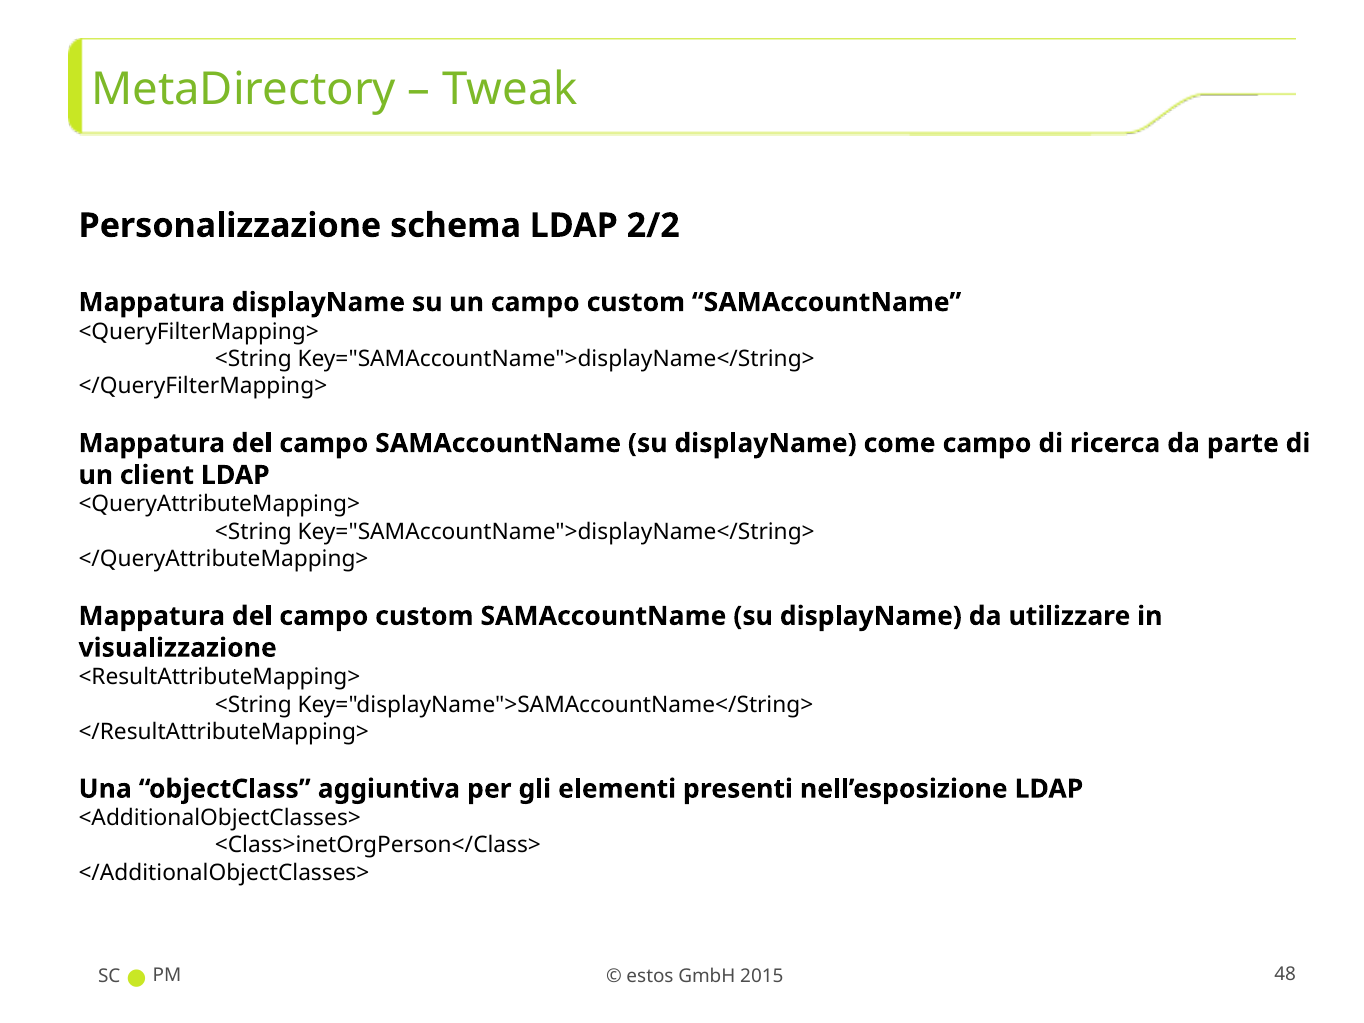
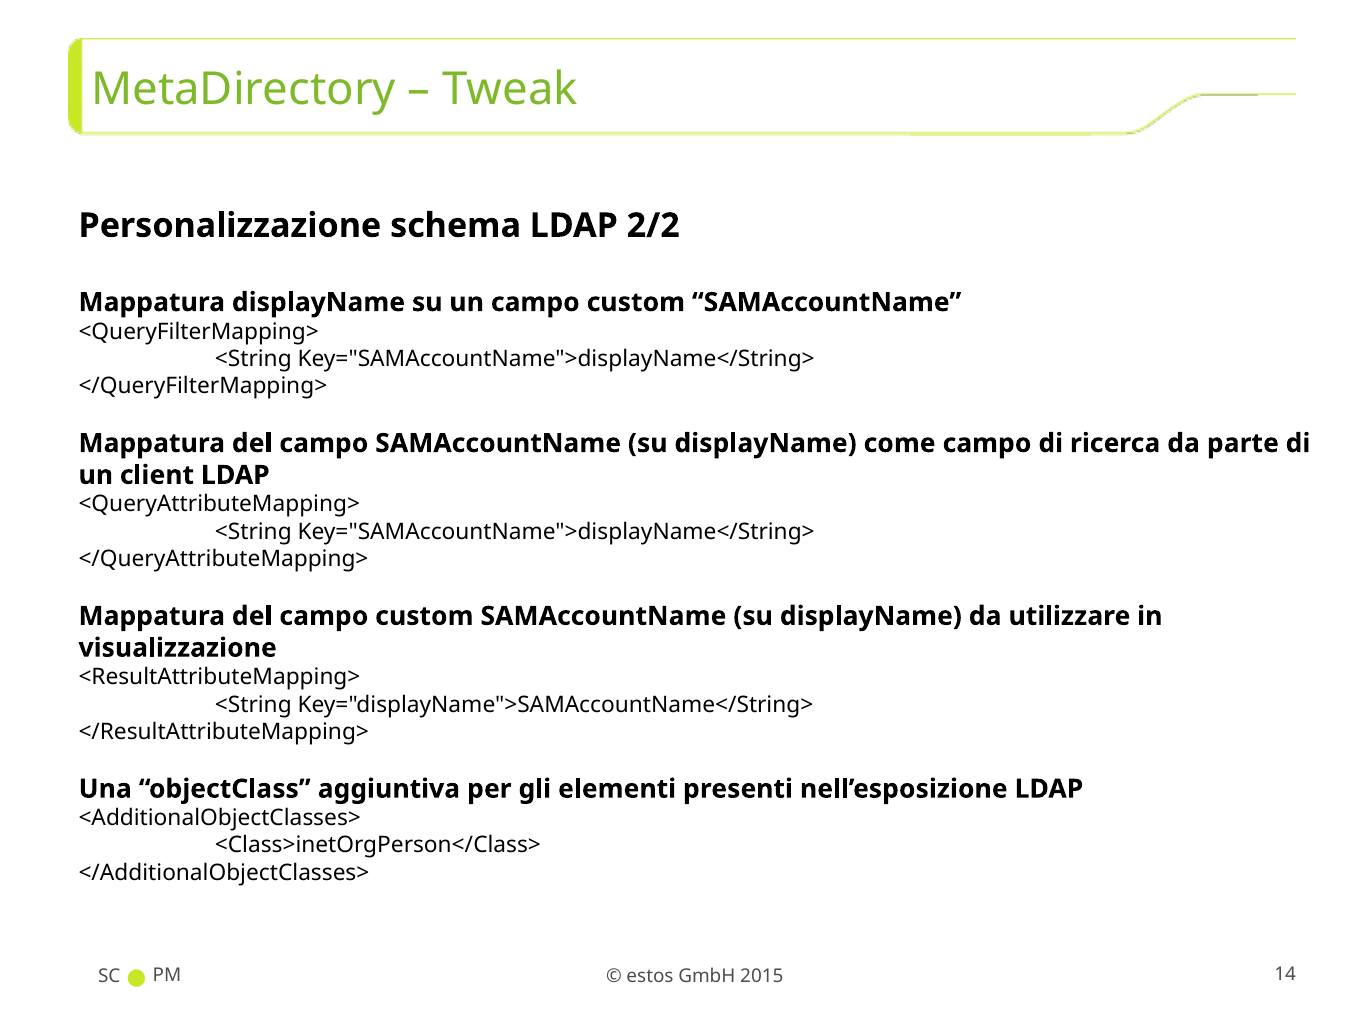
48: 48 -> 14
